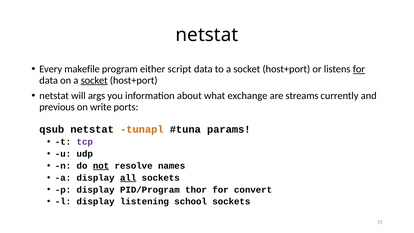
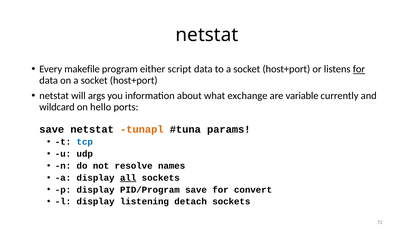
socket at (94, 80) underline: present -> none
streams: streams -> variable
previous: previous -> wildcard
write: write -> hello
qsub at (52, 129): qsub -> save
tcp colour: purple -> blue
not underline: present -> none
PID/Program thor: thor -> save
school: school -> detach
